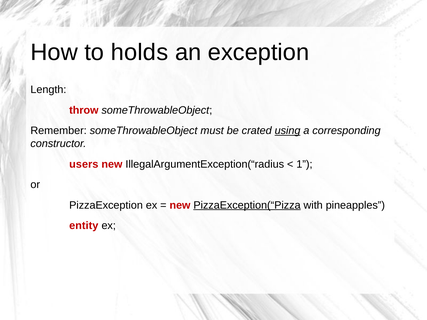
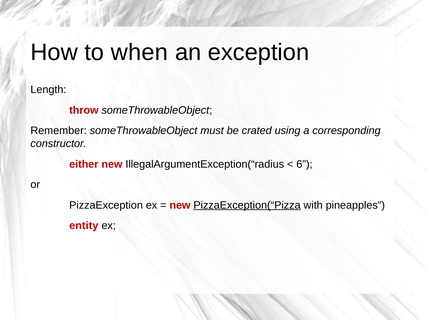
holds: holds -> when
using underline: present -> none
users: users -> either
1: 1 -> 6
